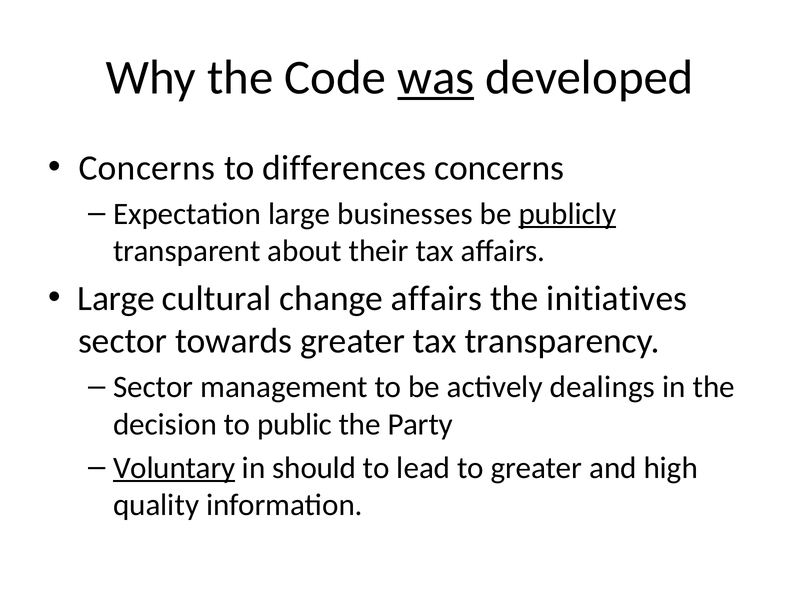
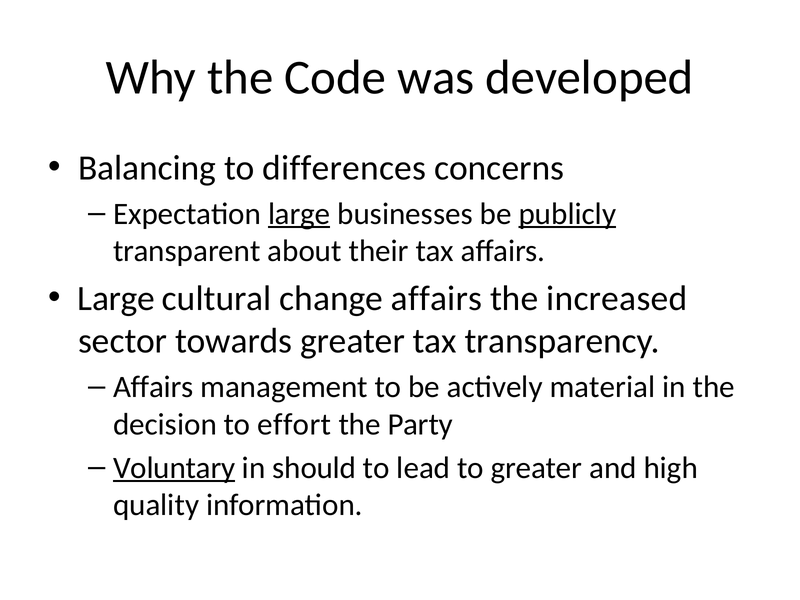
was underline: present -> none
Concerns at (147, 168): Concerns -> Balancing
large at (299, 214) underline: none -> present
initiatives: initiatives -> increased
Sector at (153, 387): Sector -> Affairs
dealings: dealings -> material
public: public -> effort
